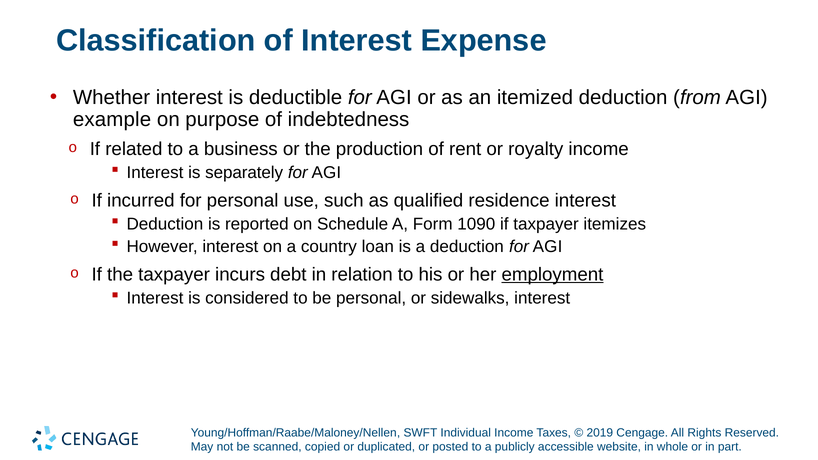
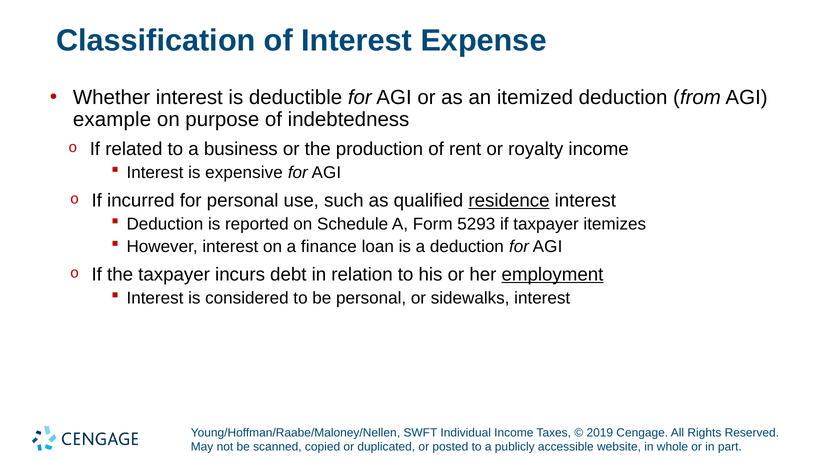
separately: separately -> expensive
residence underline: none -> present
1090: 1090 -> 5293
country: country -> finance
